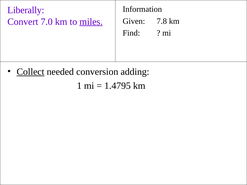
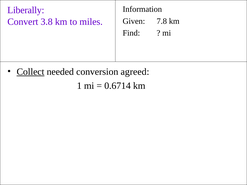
7.0: 7.0 -> 3.8
miles underline: present -> none
adding: adding -> agreed
1.4795: 1.4795 -> 0.6714
